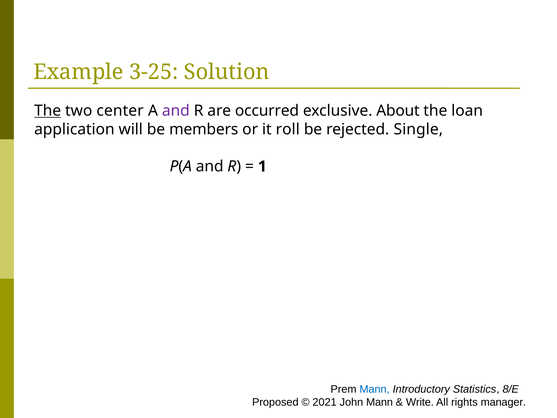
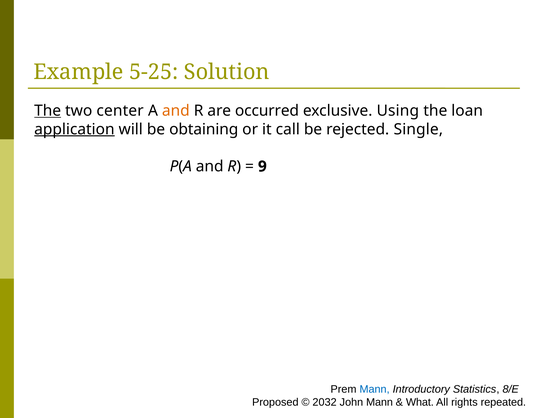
3-25: 3-25 -> 5-25
and at (176, 111) colour: purple -> orange
About: About -> Using
application underline: none -> present
members: members -> obtaining
roll: roll -> call
1: 1 -> 9
2021: 2021 -> 2032
Write: Write -> What
manager: manager -> repeated
